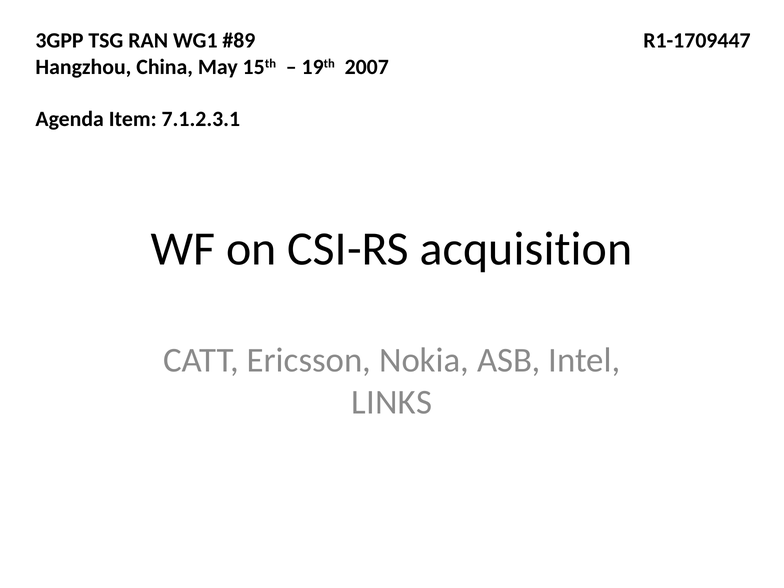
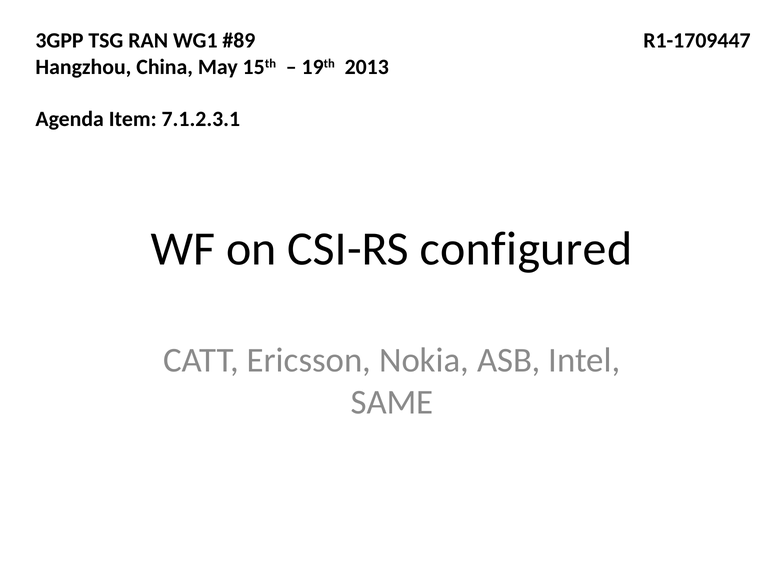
2007: 2007 -> 2013
acquisition: acquisition -> configured
LINKS: LINKS -> SAME
